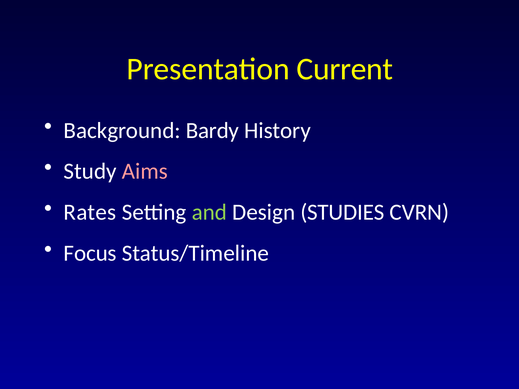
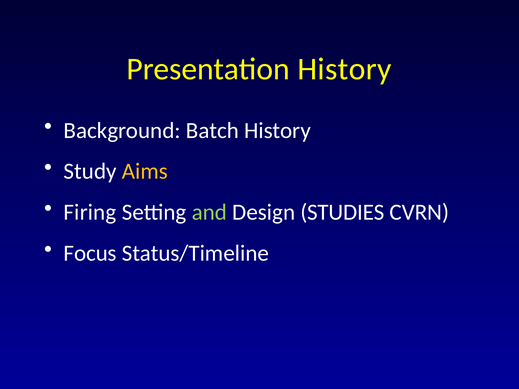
Presentation Current: Current -> History
Bardy: Bardy -> Batch
Aims colour: pink -> yellow
Rates: Rates -> Firing
